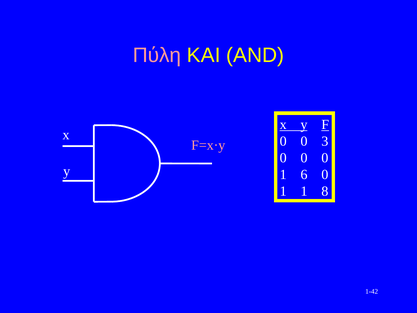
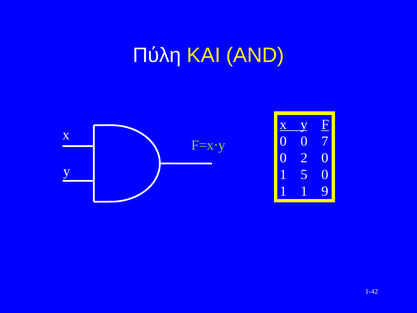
Πύλη colour: pink -> white
3: 3 -> 7
F=x·y colour: pink -> light green
0 at (304, 158): 0 -> 2
6: 6 -> 5
8: 8 -> 9
